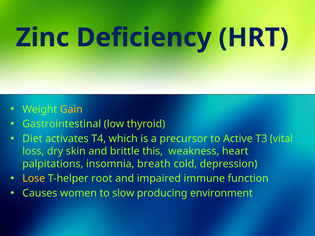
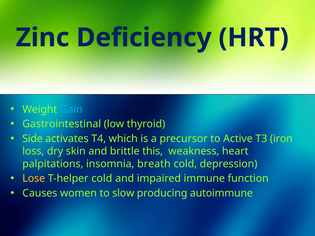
Gain colour: yellow -> light blue
Diet: Diet -> Side
vital: vital -> iron
T-helper root: root -> cold
environment: environment -> autoimmune
